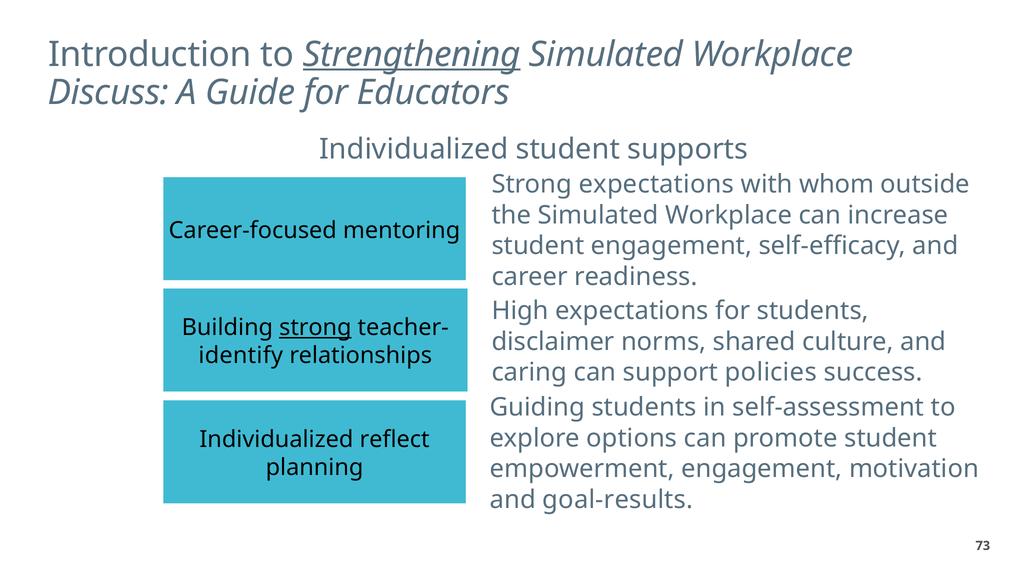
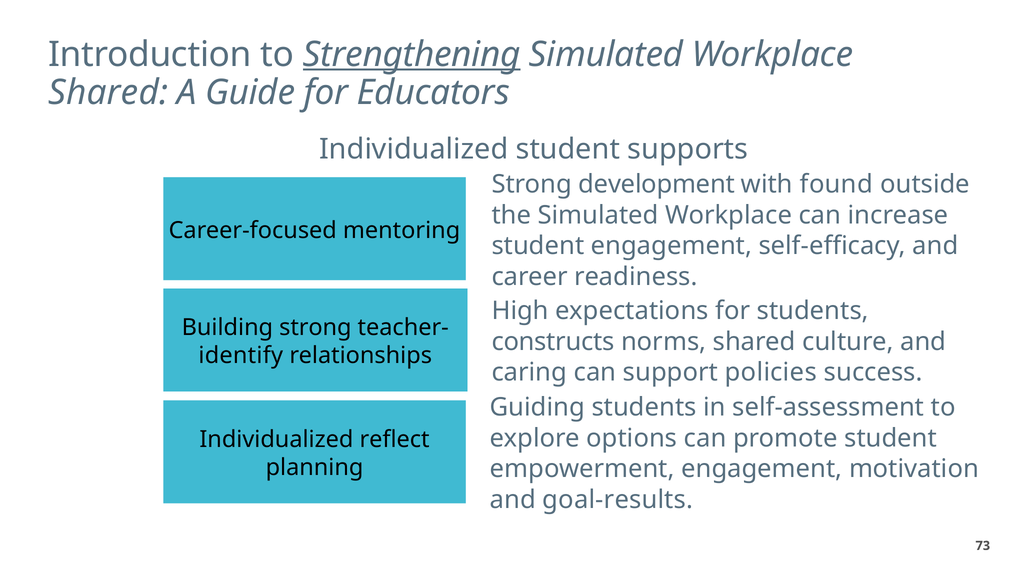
Discuss at (108, 93): Discuss -> Shared
Strong expectations: expectations -> development
whom: whom -> found
strong at (315, 328) underline: present -> none
disclaimer: disclaimer -> constructs
